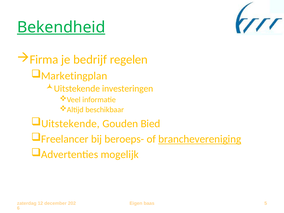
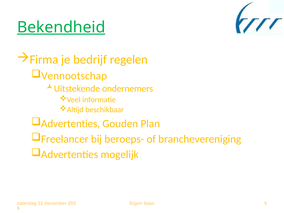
Marketingplan: Marketingplan -> Vennootschap
investeringen: investeringen -> ondernemers
Uitstekende at (71, 124): Uitstekende -> Advertenties
Bied: Bied -> Plan
branchevereniging underline: present -> none
